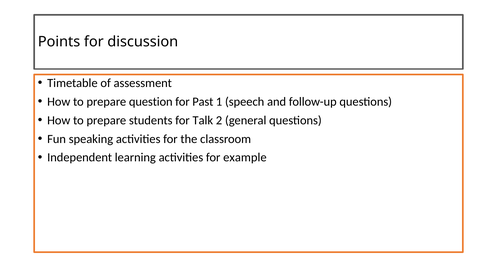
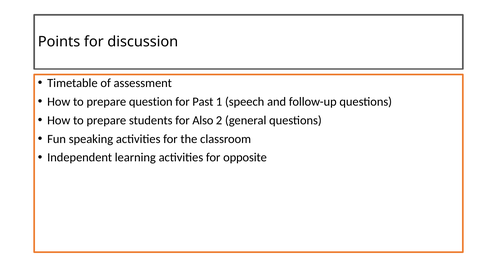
Talk: Talk -> Also
example: example -> opposite
